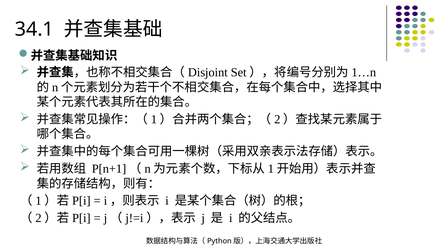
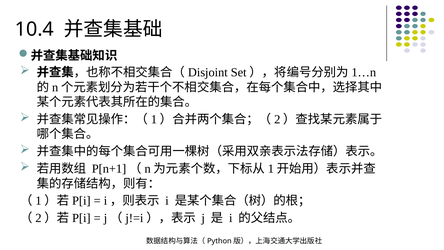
34.1: 34.1 -> 10.4
